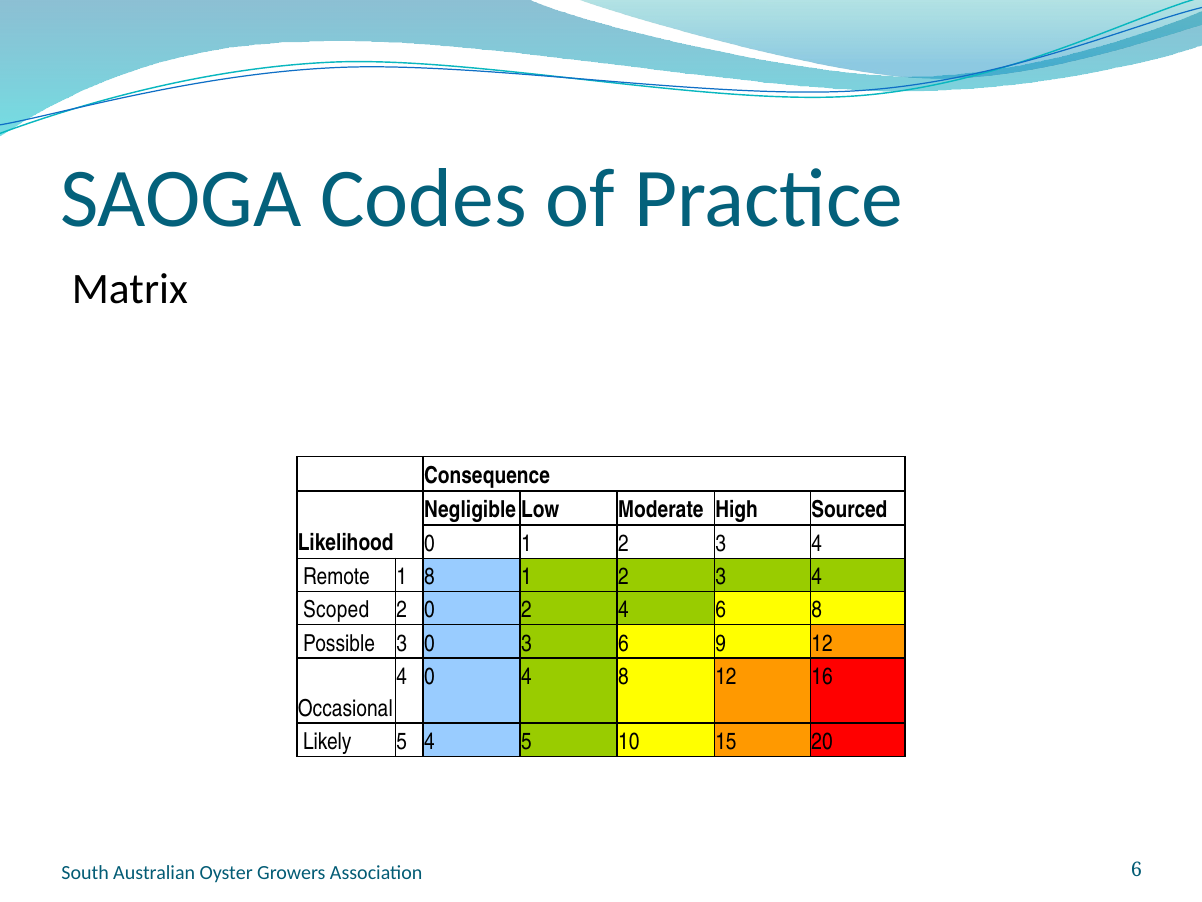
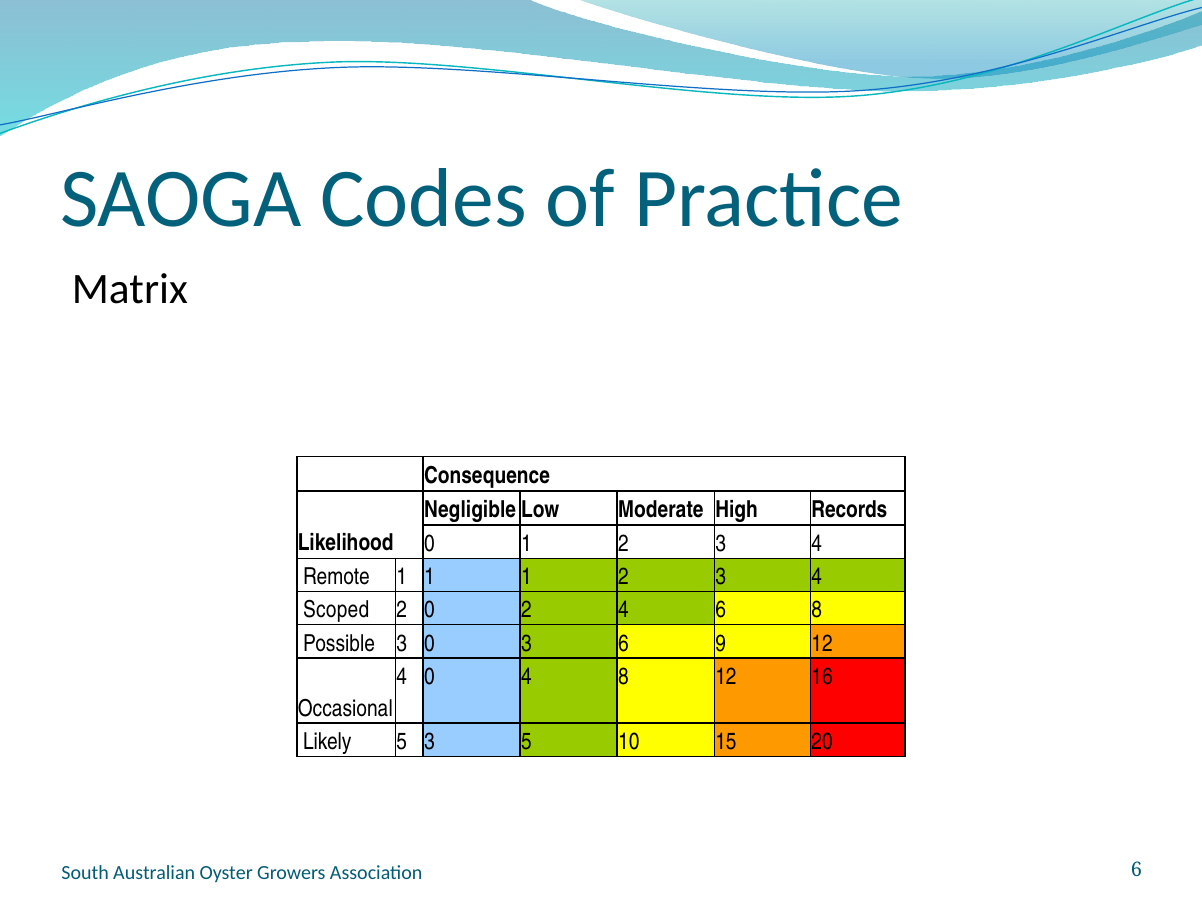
Sourced: Sourced -> Records
Remote 1 8: 8 -> 1
5 4: 4 -> 3
